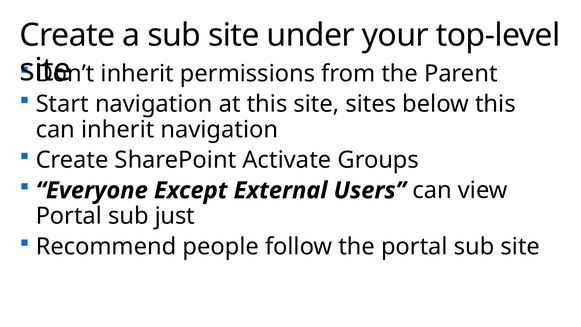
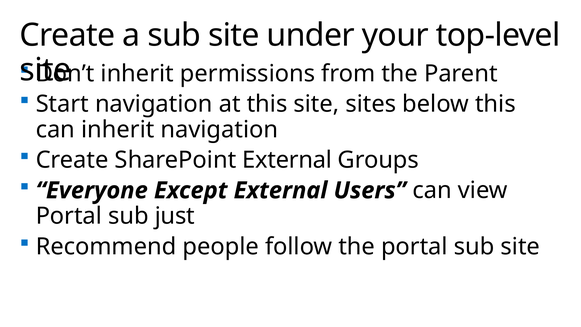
SharePoint Activate: Activate -> External
